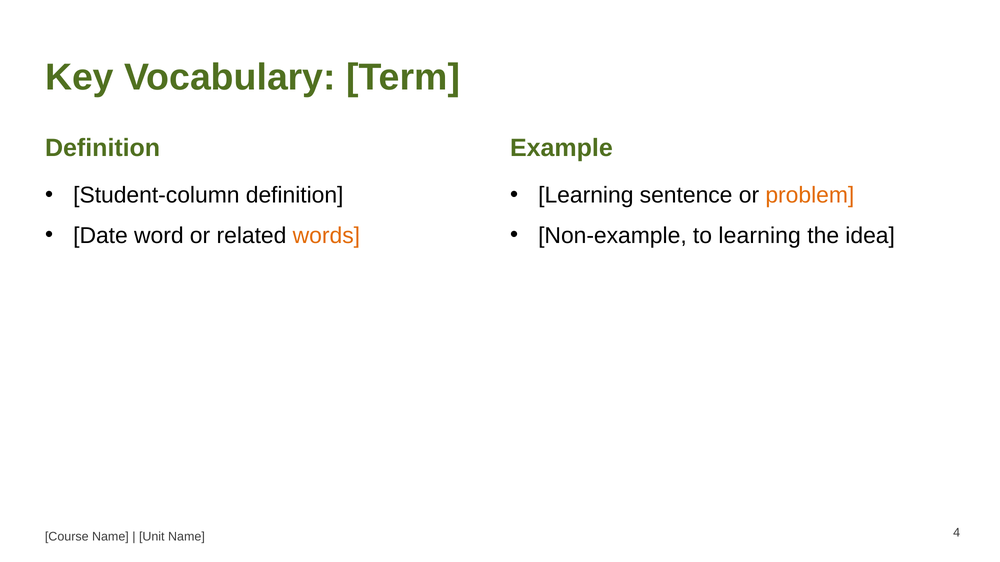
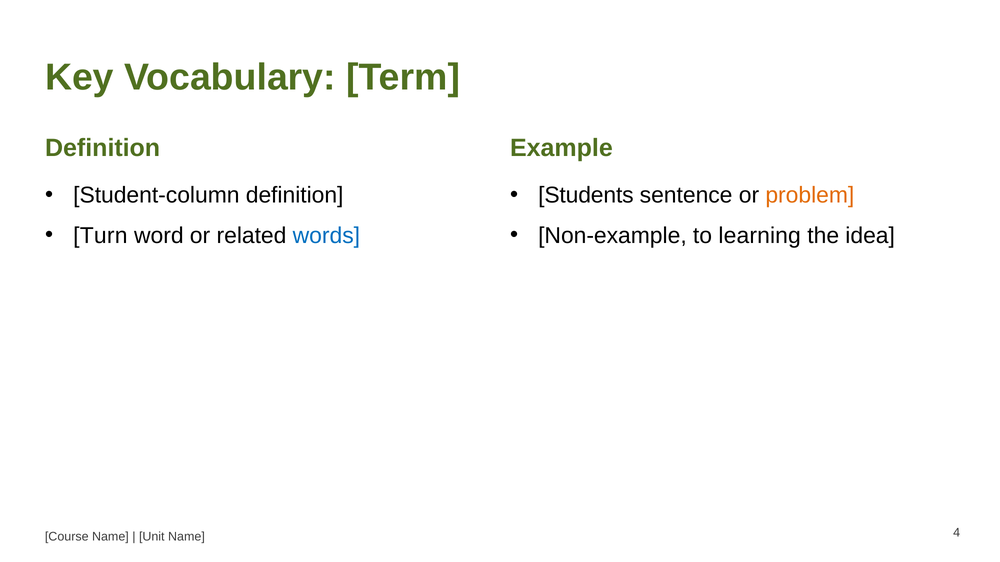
Learning at (586, 195): Learning -> Students
Date: Date -> Turn
words colour: orange -> blue
